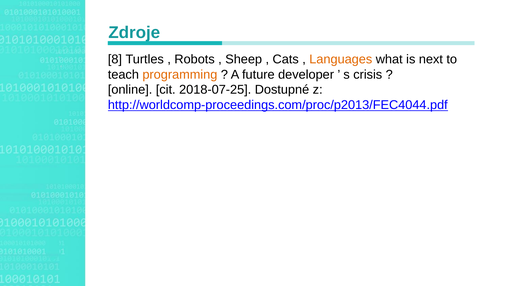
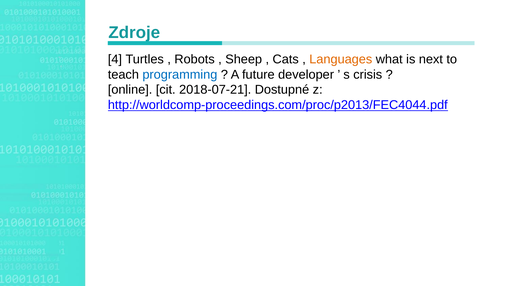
8: 8 -> 4
programming colour: orange -> blue
2018-07-25: 2018-07-25 -> 2018-07-21
